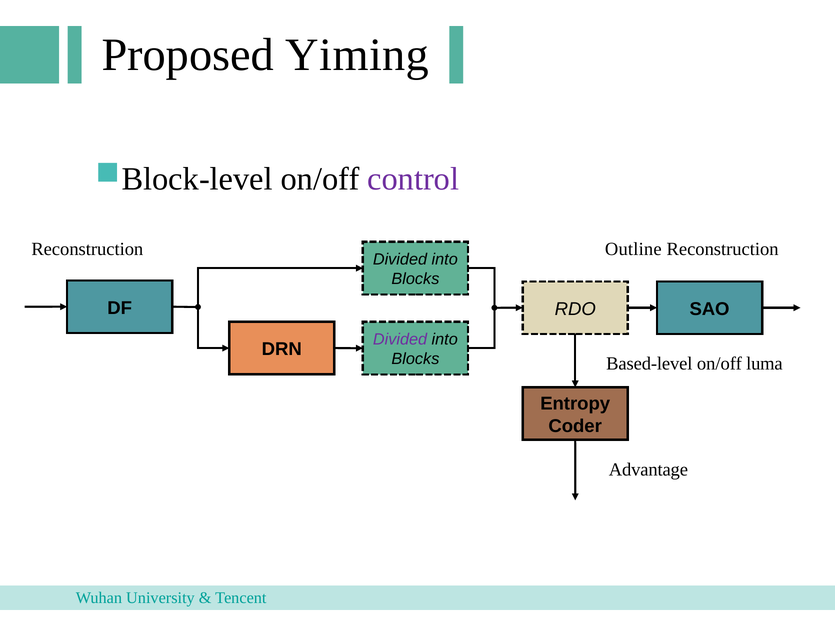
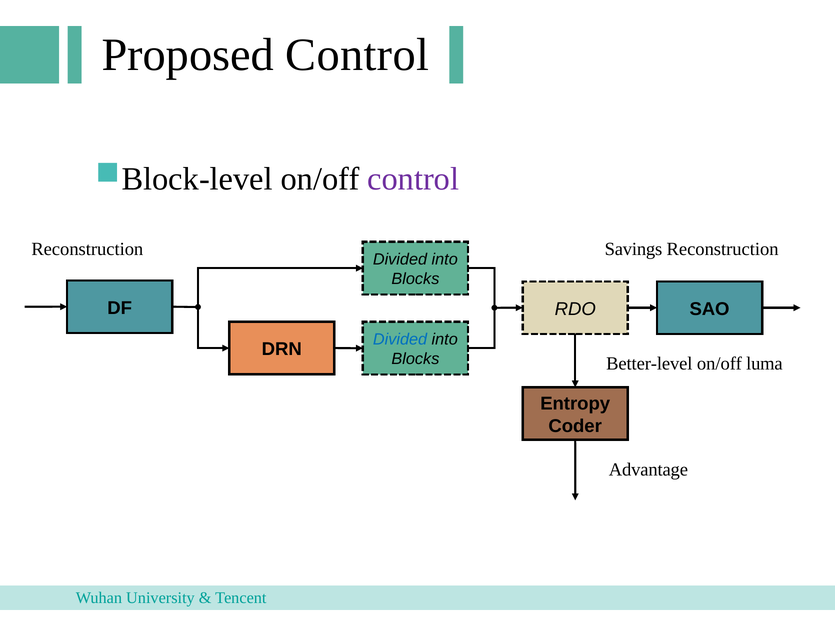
Proposed Yiming: Yiming -> Control
Outline: Outline -> Savings
Divided at (400, 340) colour: purple -> blue
Based-level: Based-level -> Better-level
